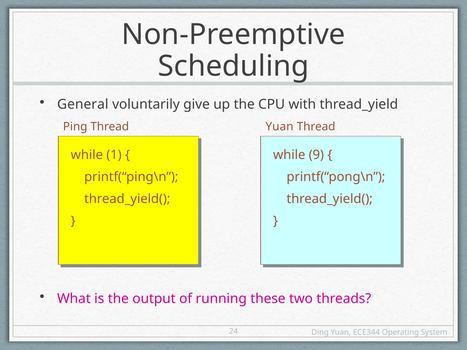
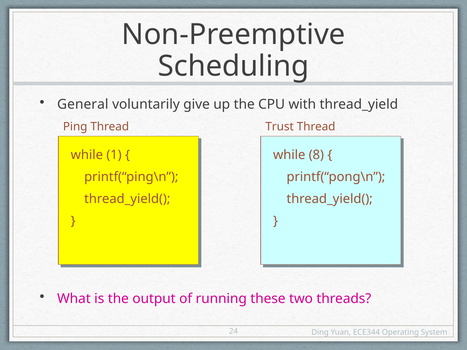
Thread Yuan: Yuan -> Trust
9: 9 -> 8
